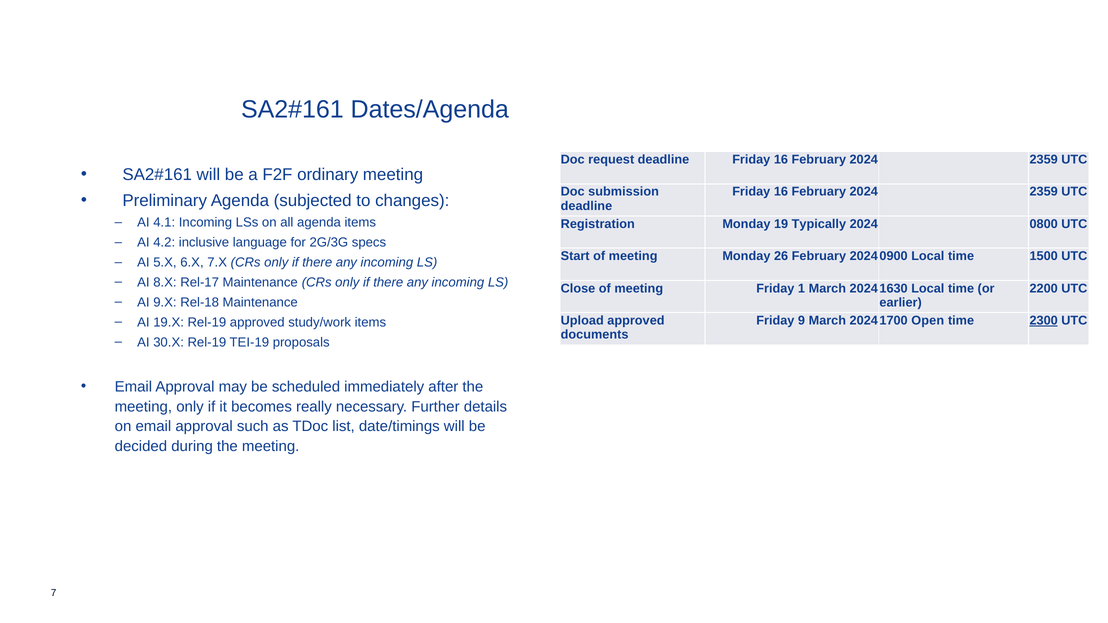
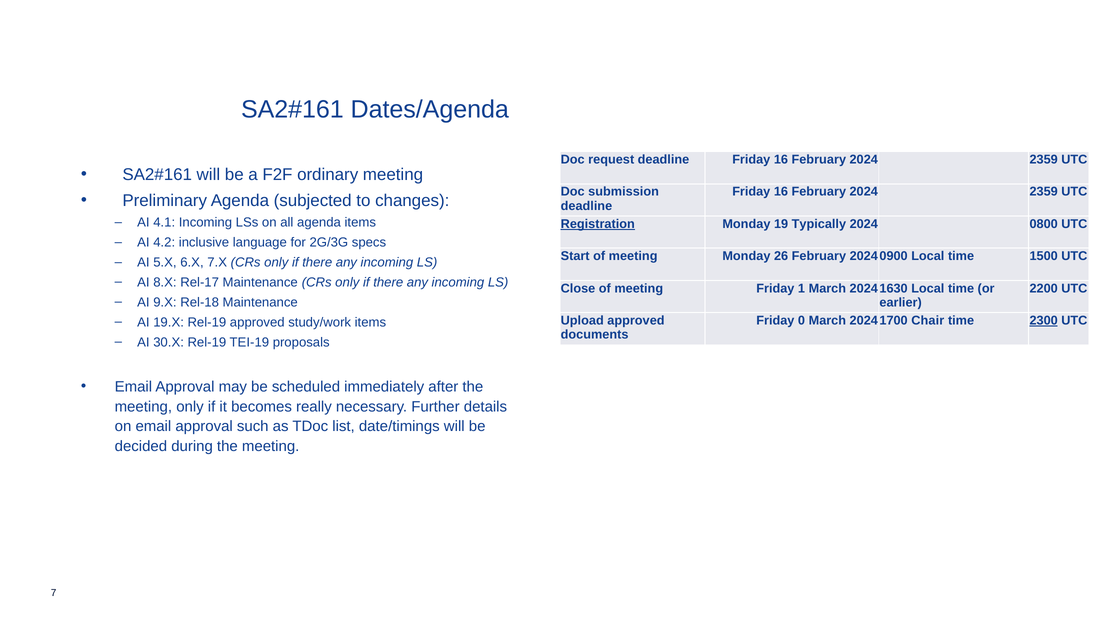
Registration underline: none -> present
9: 9 -> 0
Open: Open -> Chair
